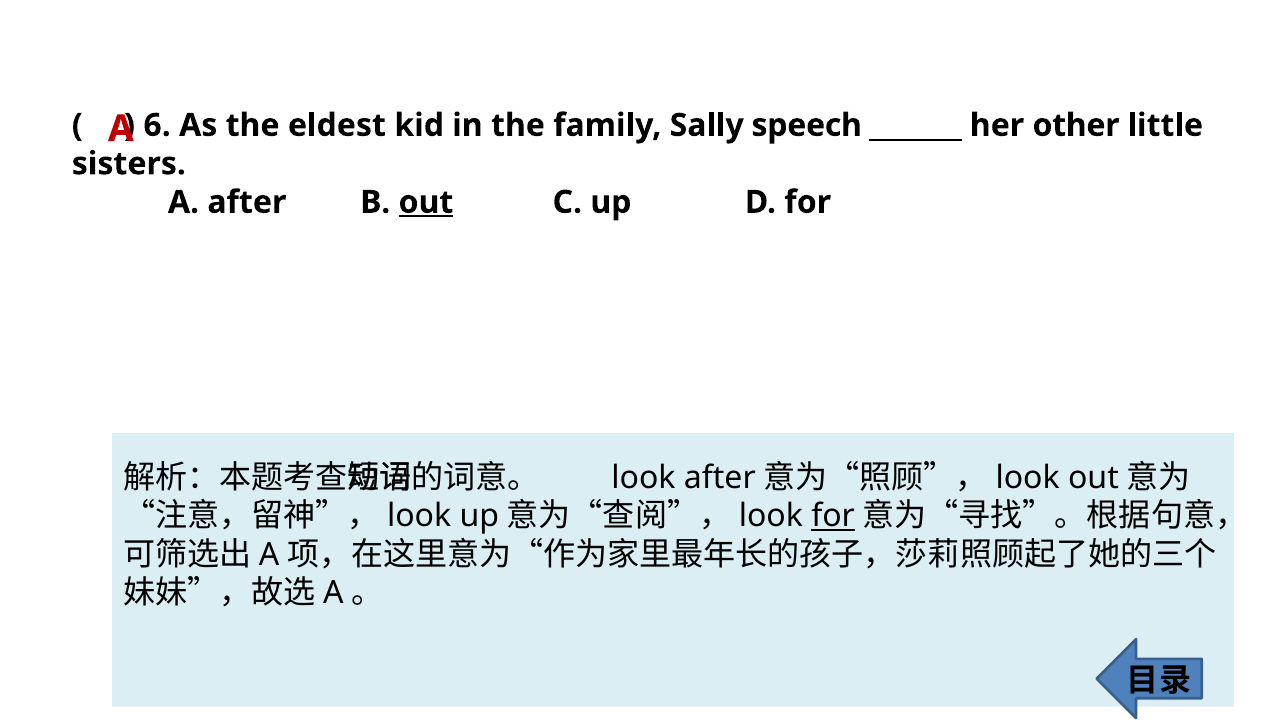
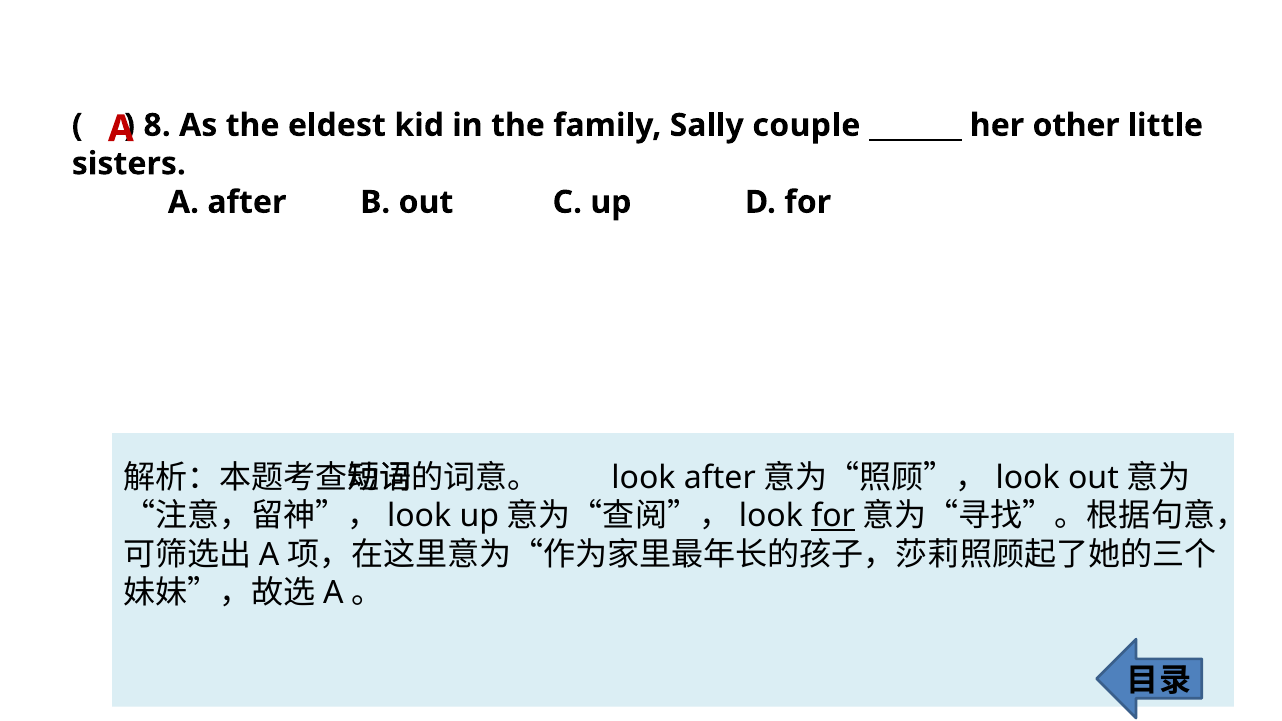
6: 6 -> 8
speech: speech -> couple
out at (426, 202) underline: present -> none
